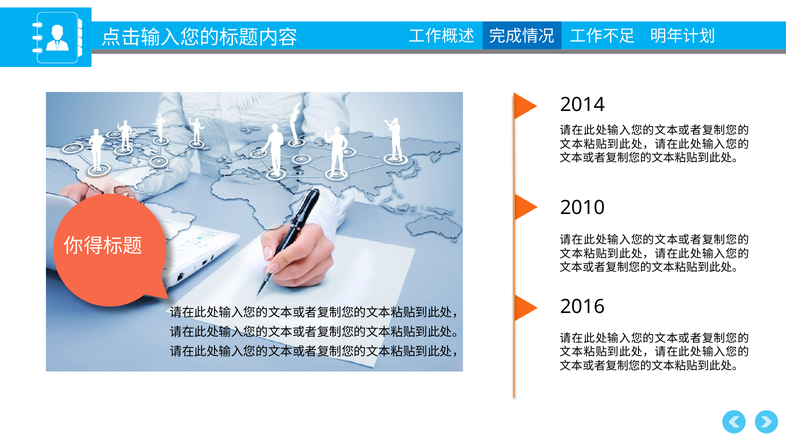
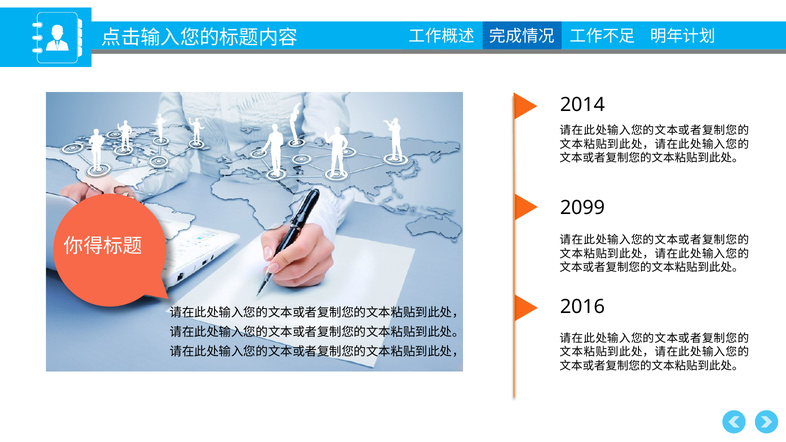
2010: 2010 -> 2099
